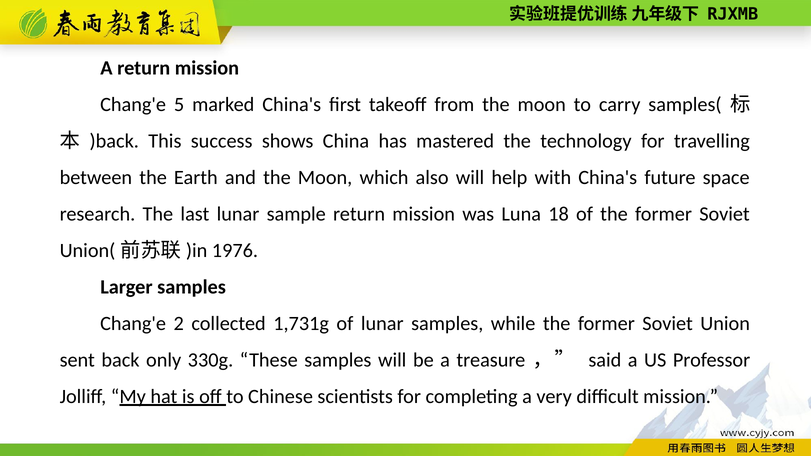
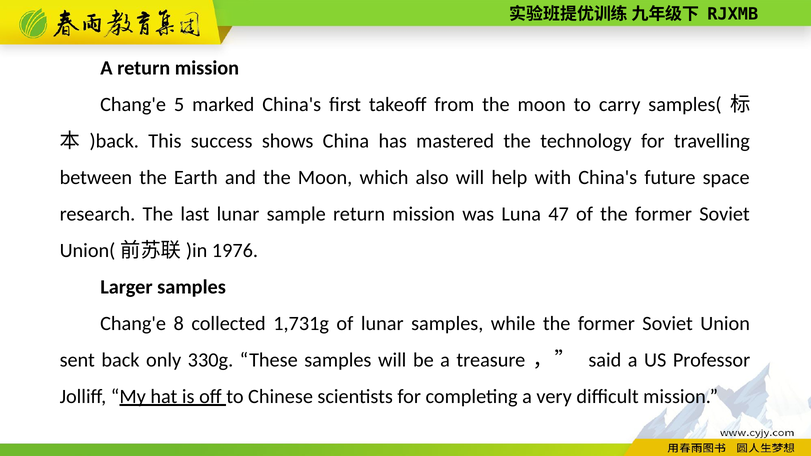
18: 18 -> 47
2: 2 -> 8
